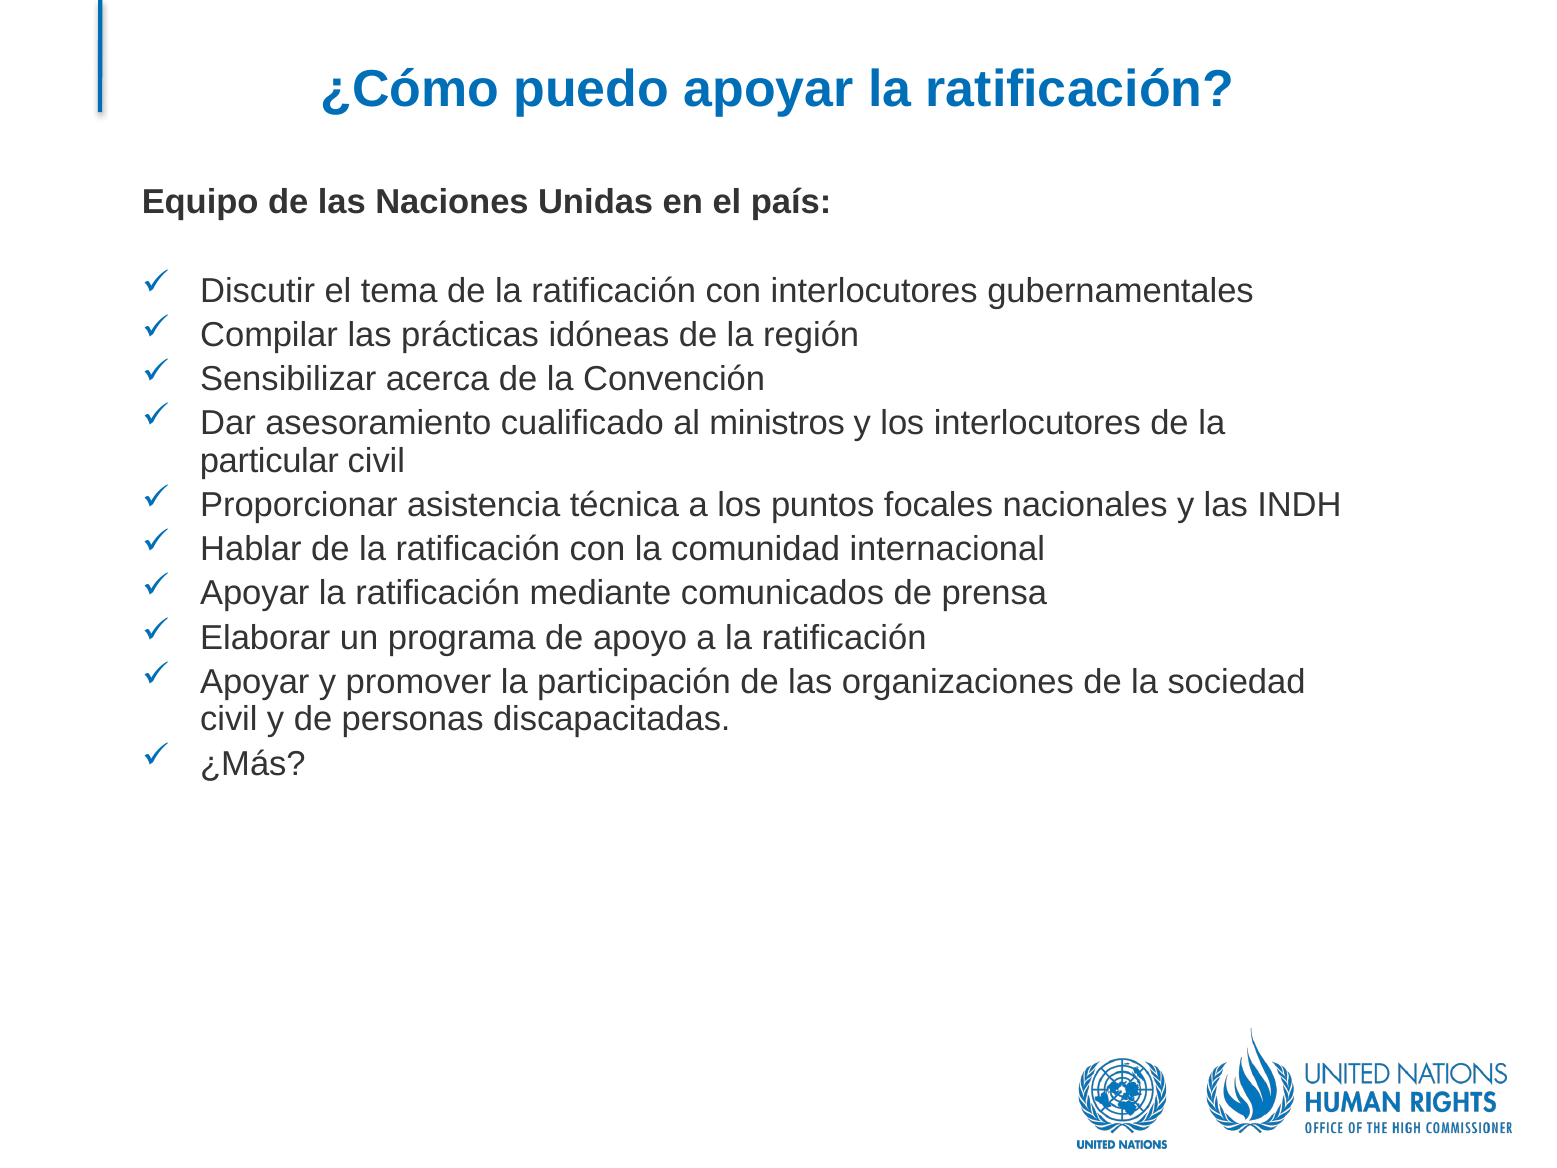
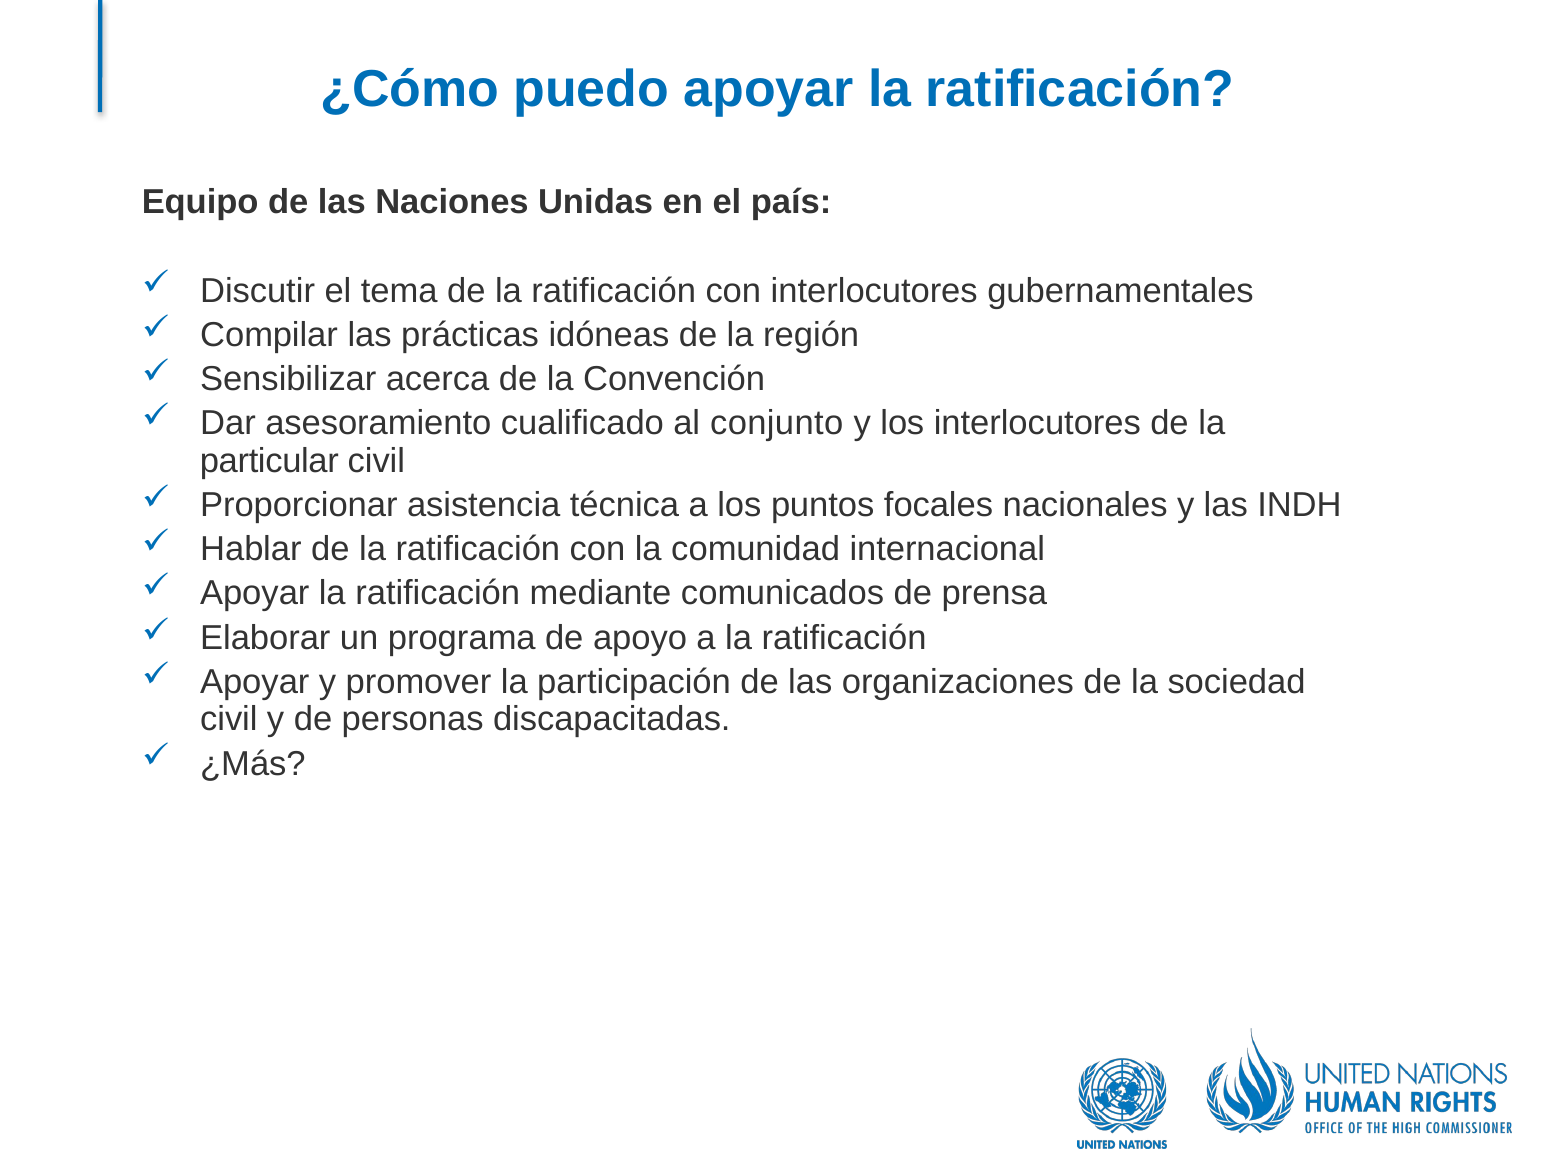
ministros: ministros -> conjunto
